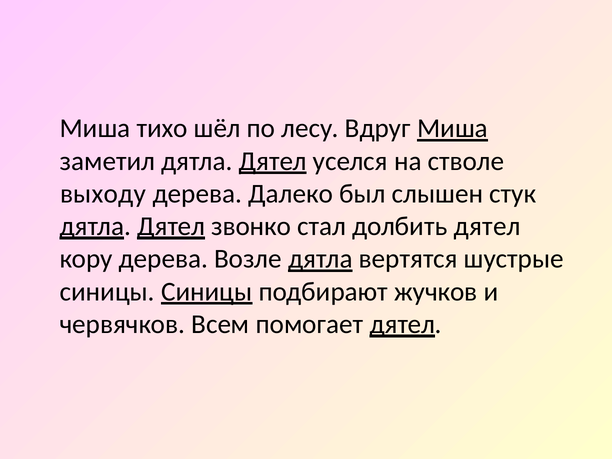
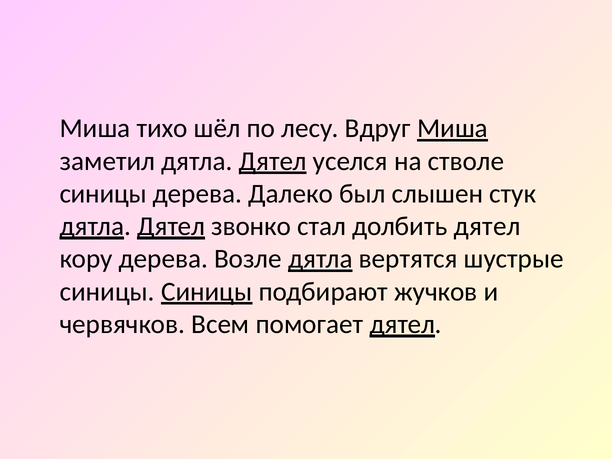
выходу at (103, 194): выходу -> синицы
